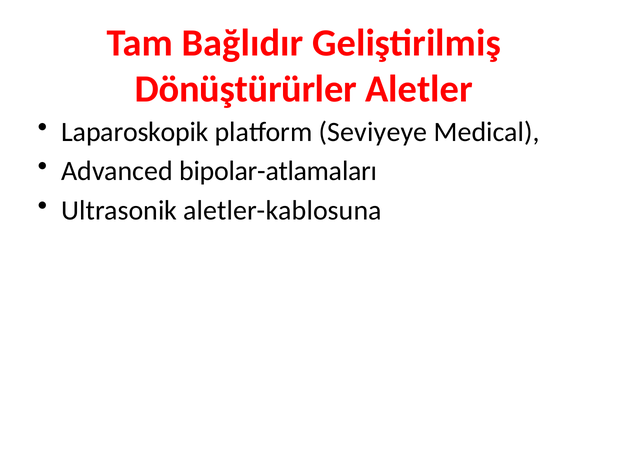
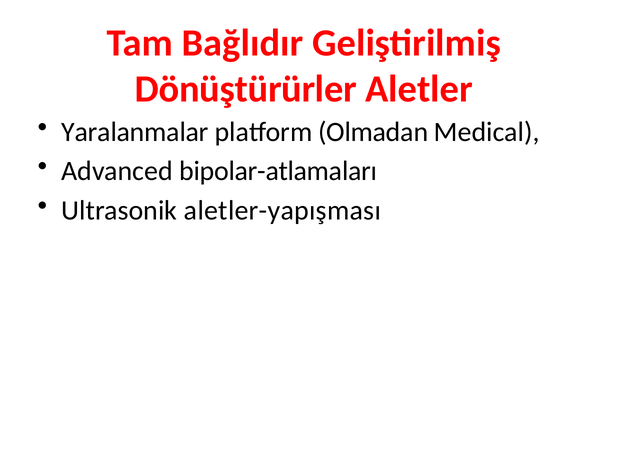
Laparoskopik: Laparoskopik -> Yaralanmalar
Seviyeye: Seviyeye -> Olmadan
aletler-kablosuna: aletler-kablosuna -> aletler-yapışması
